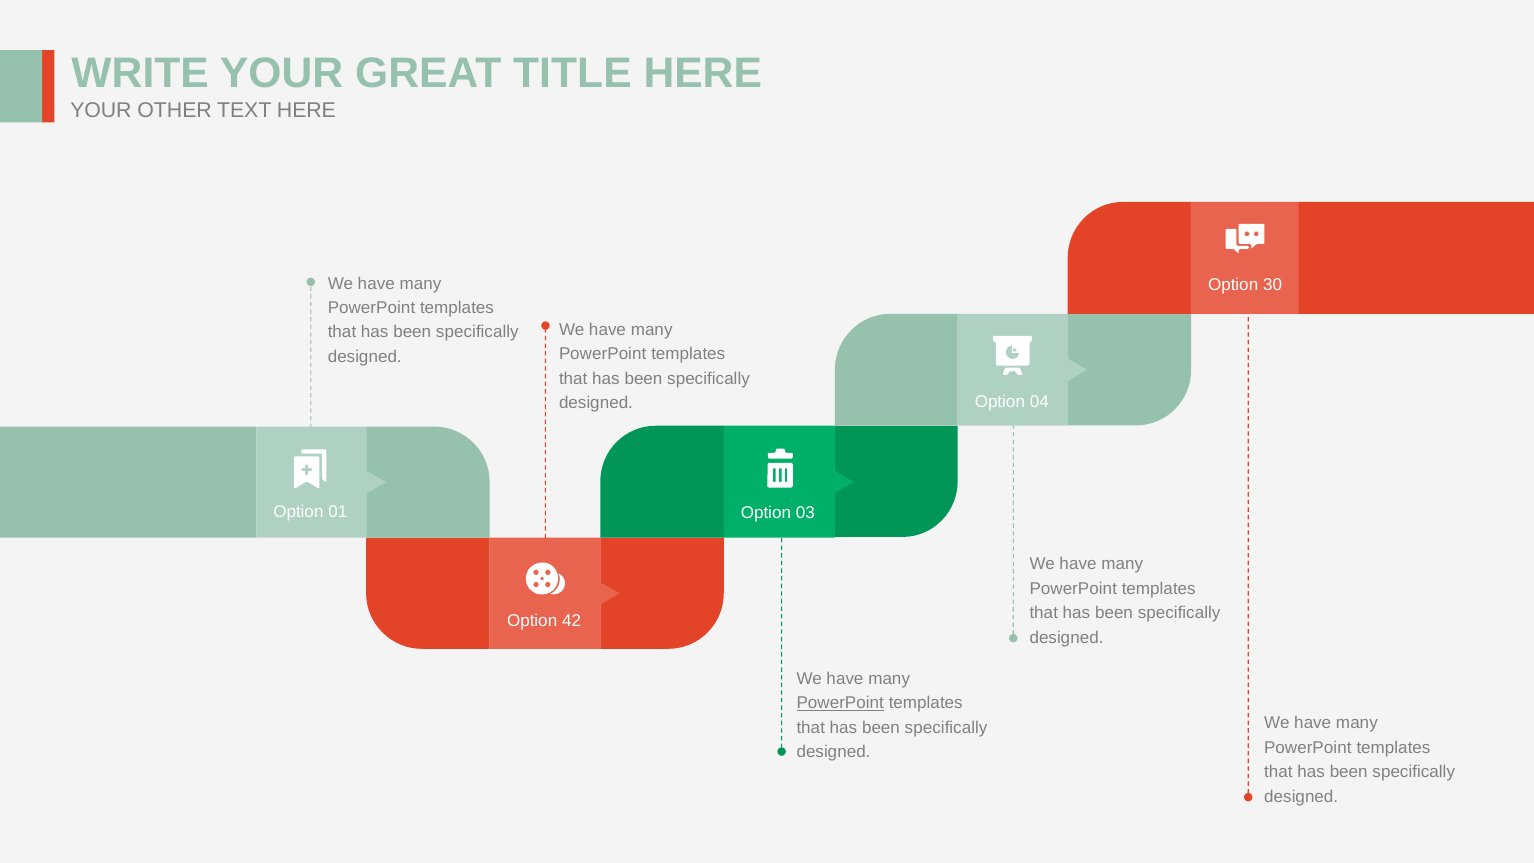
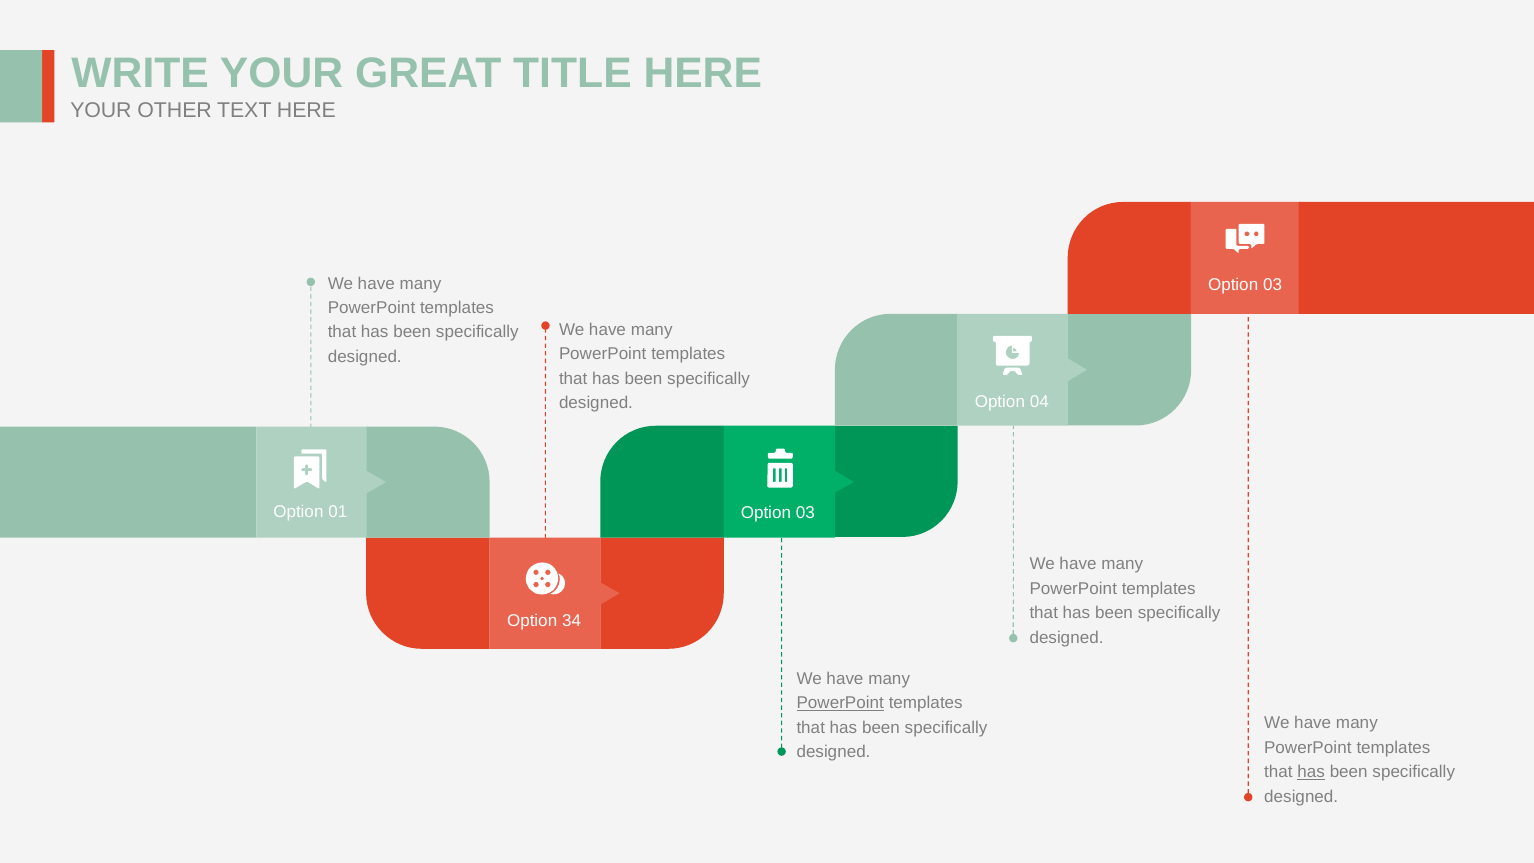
30 at (1273, 284): 30 -> 03
42: 42 -> 34
has at (1311, 772) underline: none -> present
